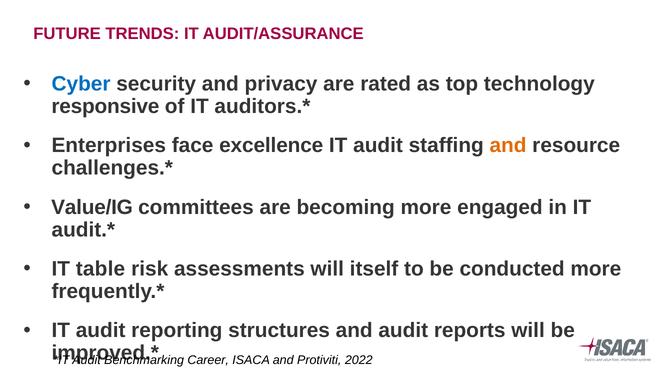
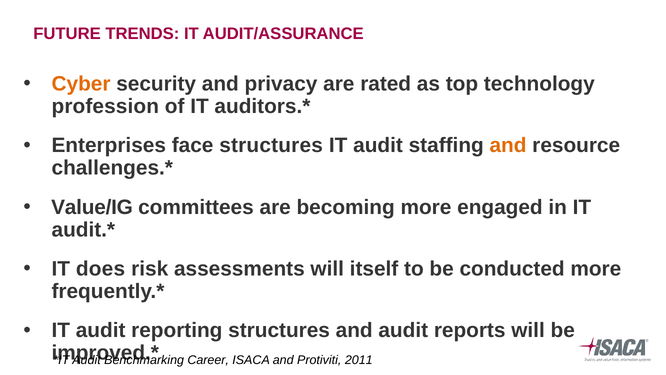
Cyber colour: blue -> orange
responsive: responsive -> profession
face excellence: excellence -> structures
table: table -> does
2022: 2022 -> 2011
